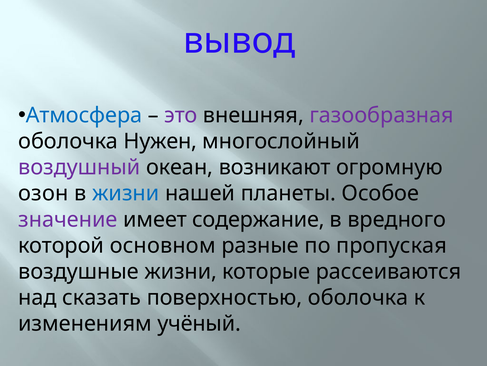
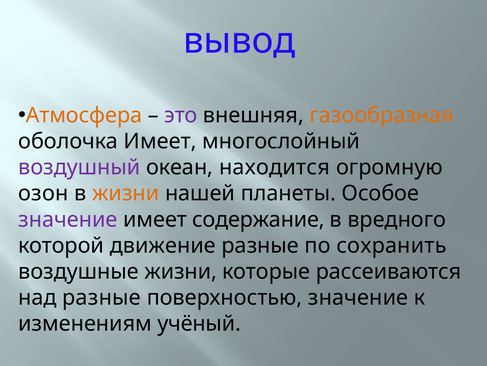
Атмосфера colour: blue -> orange
газообразная colour: purple -> orange
оболочка Нужен: Нужен -> Имеет
возникают: возникают -> находится
жизни at (126, 193) colour: blue -> orange
основном: основном -> движение
пропуская: пропуская -> сохранить
над сказать: сказать -> разные
поверхностью оболочка: оболочка -> значение
